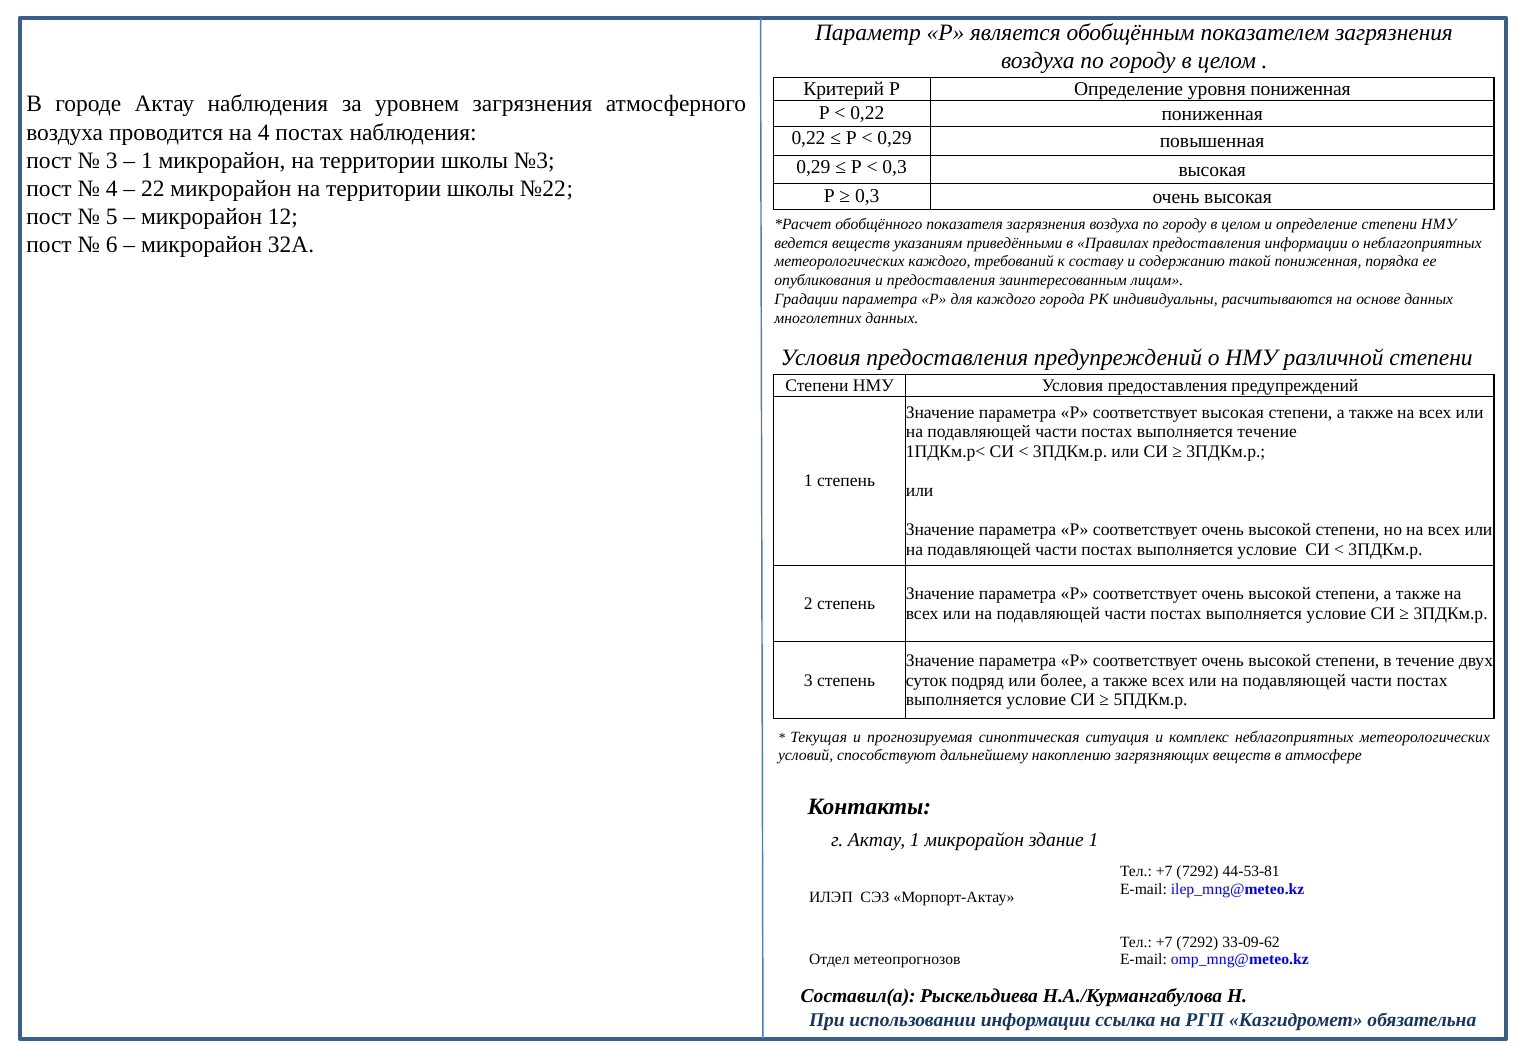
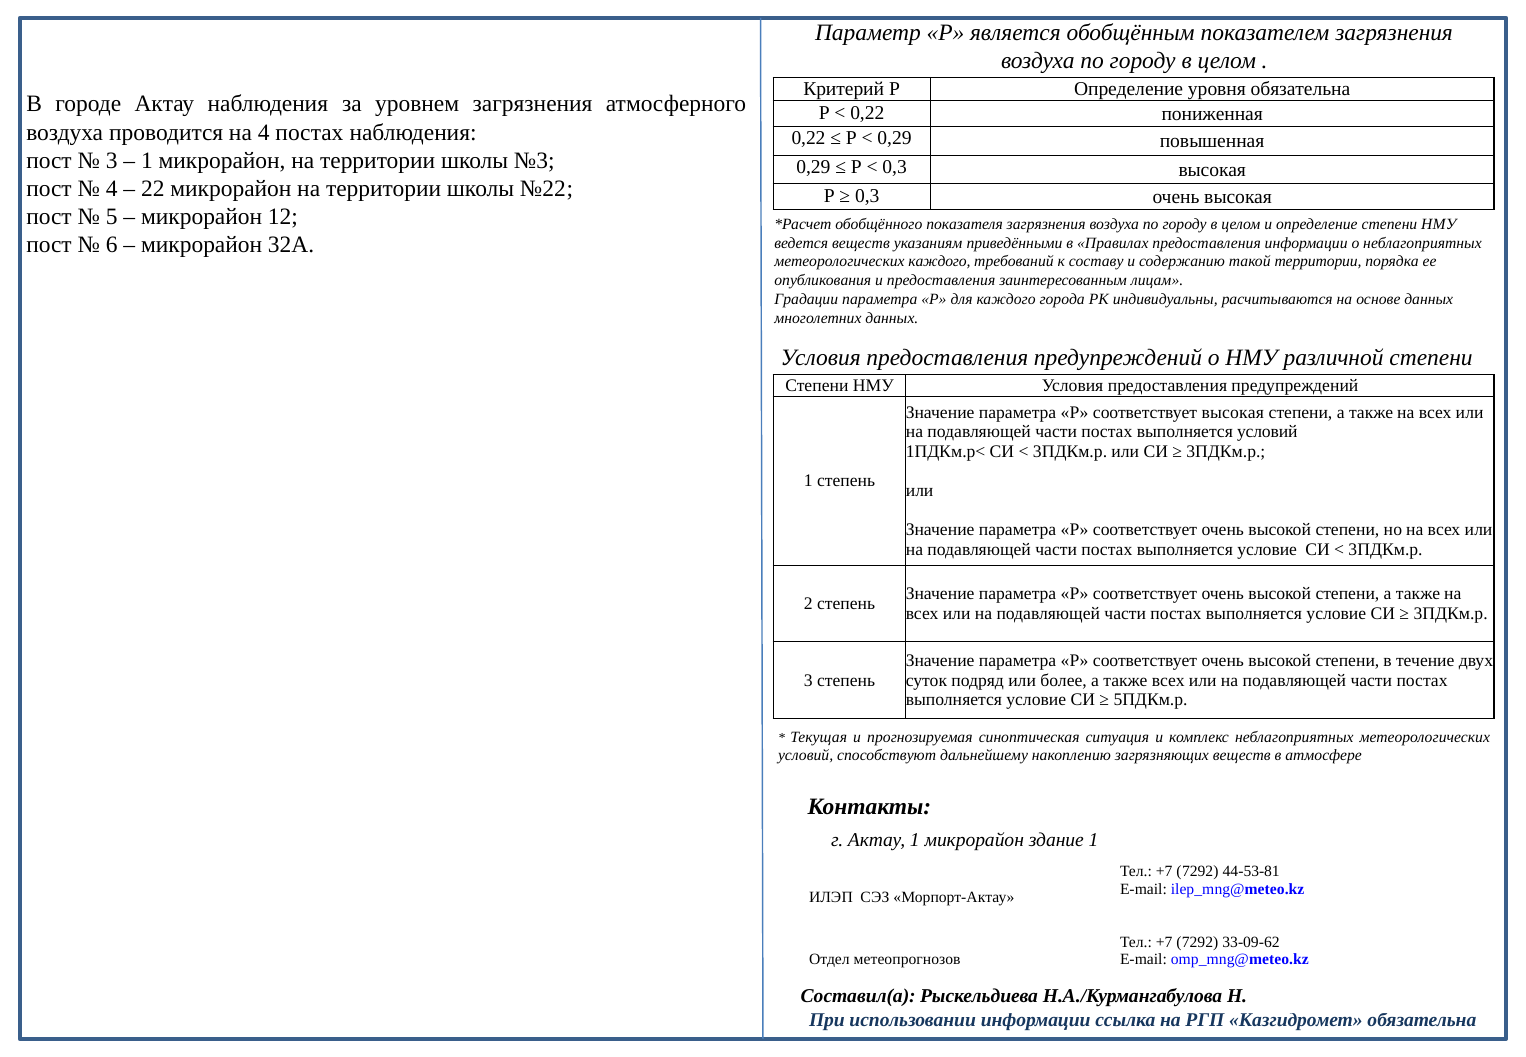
уровня пониженная: пониженная -> обязательна
такой пониженная: пониженная -> территории
выполняется течение: течение -> условий
